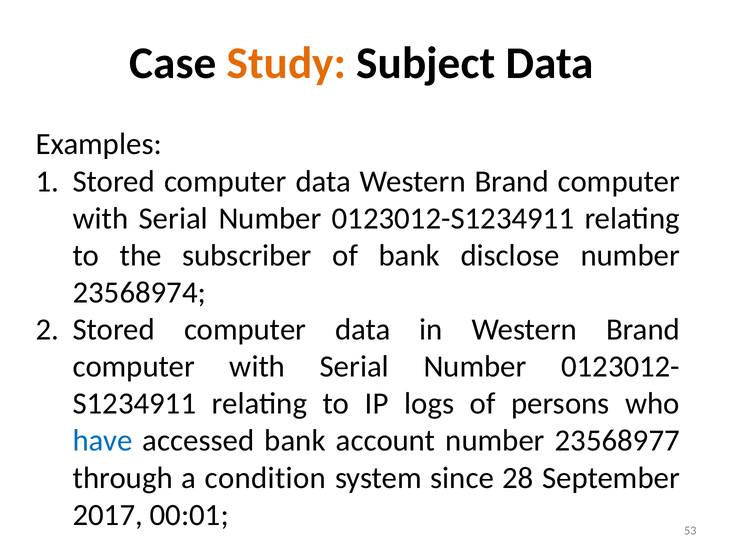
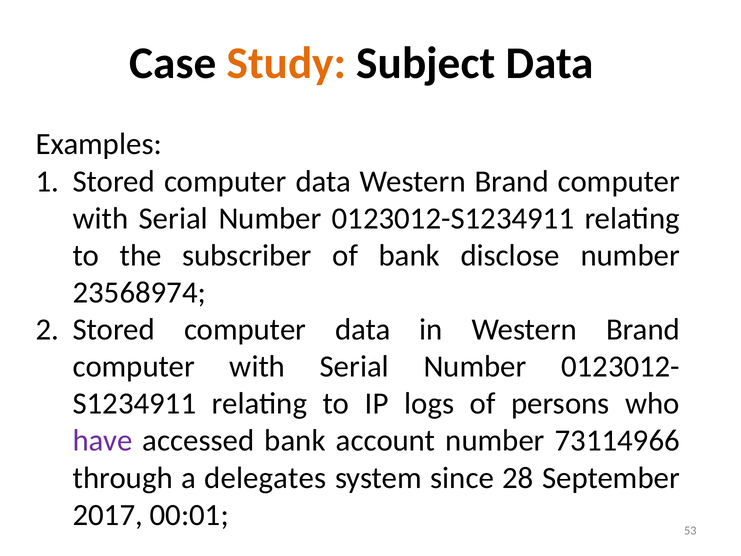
have colour: blue -> purple
23568977: 23568977 -> 73114966
condition: condition -> delegates
